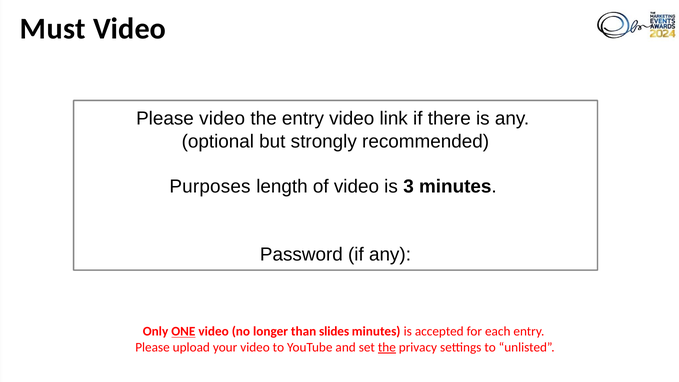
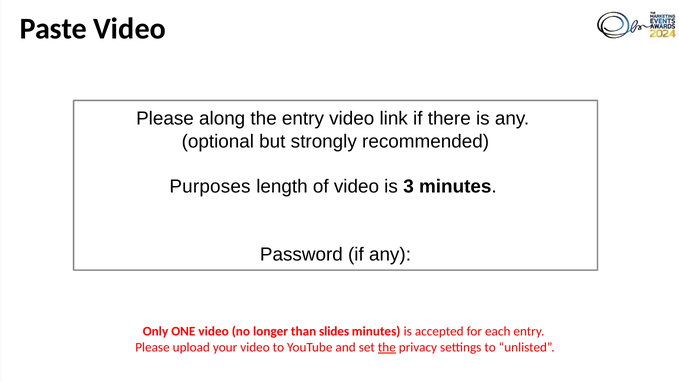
Must: Must -> Paste
Please video: video -> along
ONE underline: present -> none
